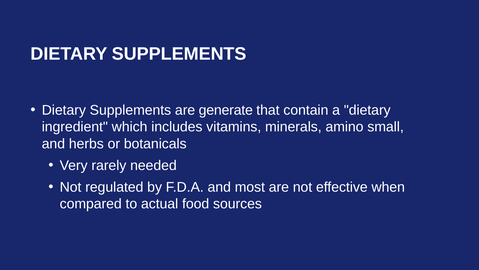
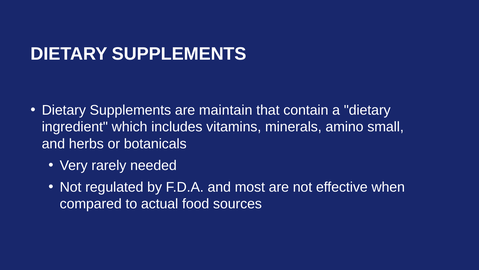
generate: generate -> maintain
